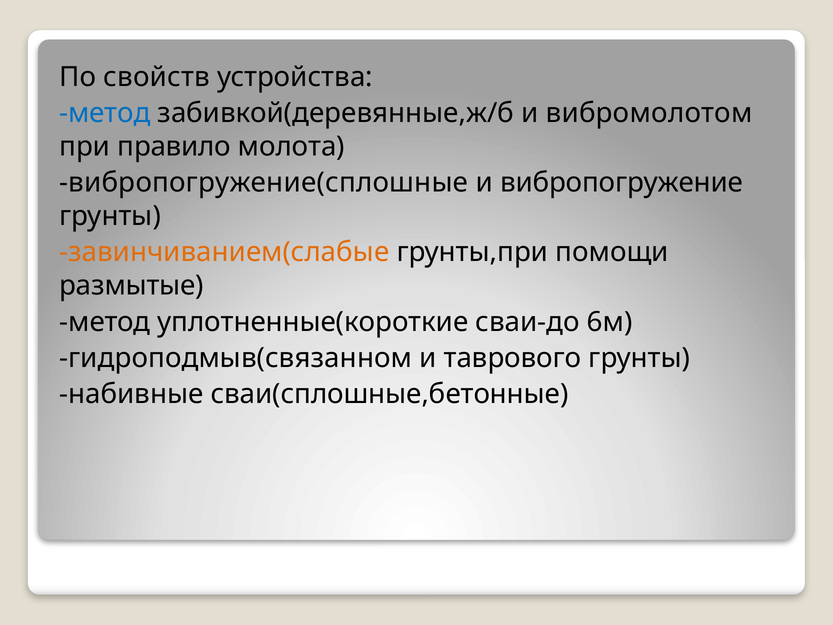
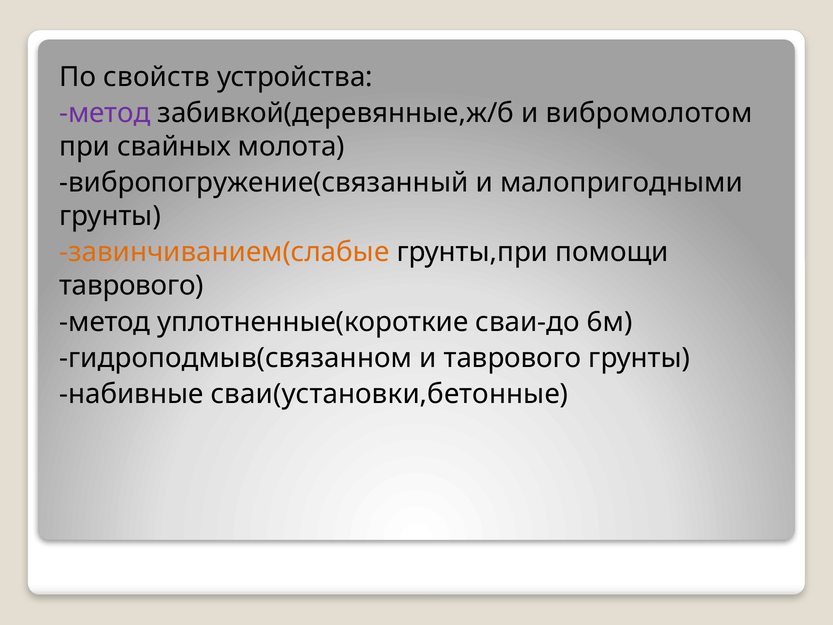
метод at (105, 113) colour: blue -> purple
правило: правило -> свайных
вибропогружение(сплошные: вибропогружение(сплошные -> вибропогружение(связанный
вибропогружение: вибропогружение -> малопригодными
размытые at (131, 285): размытые -> таврового
сваи(сплошные,бетонные: сваи(сплошные,бетонные -> сваи(установки,бетонные
